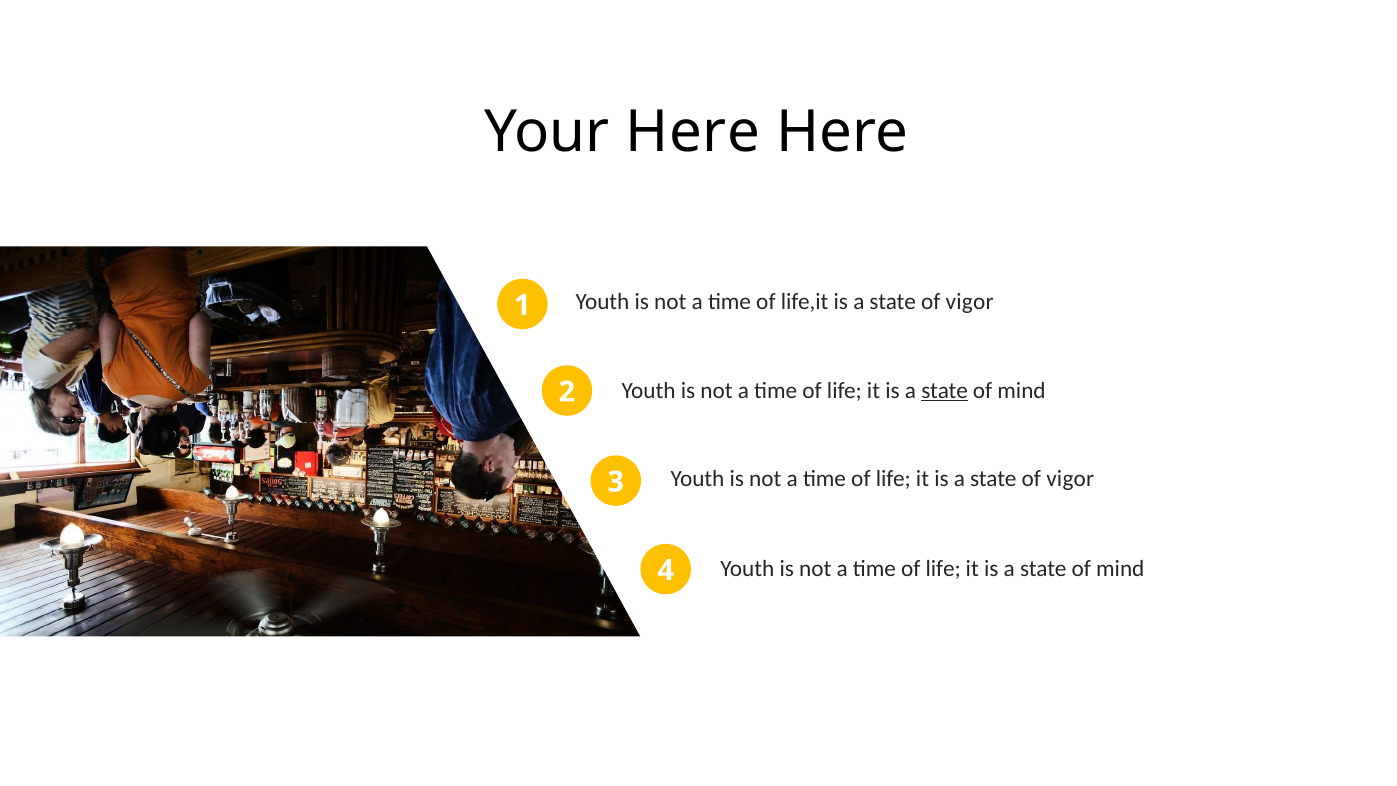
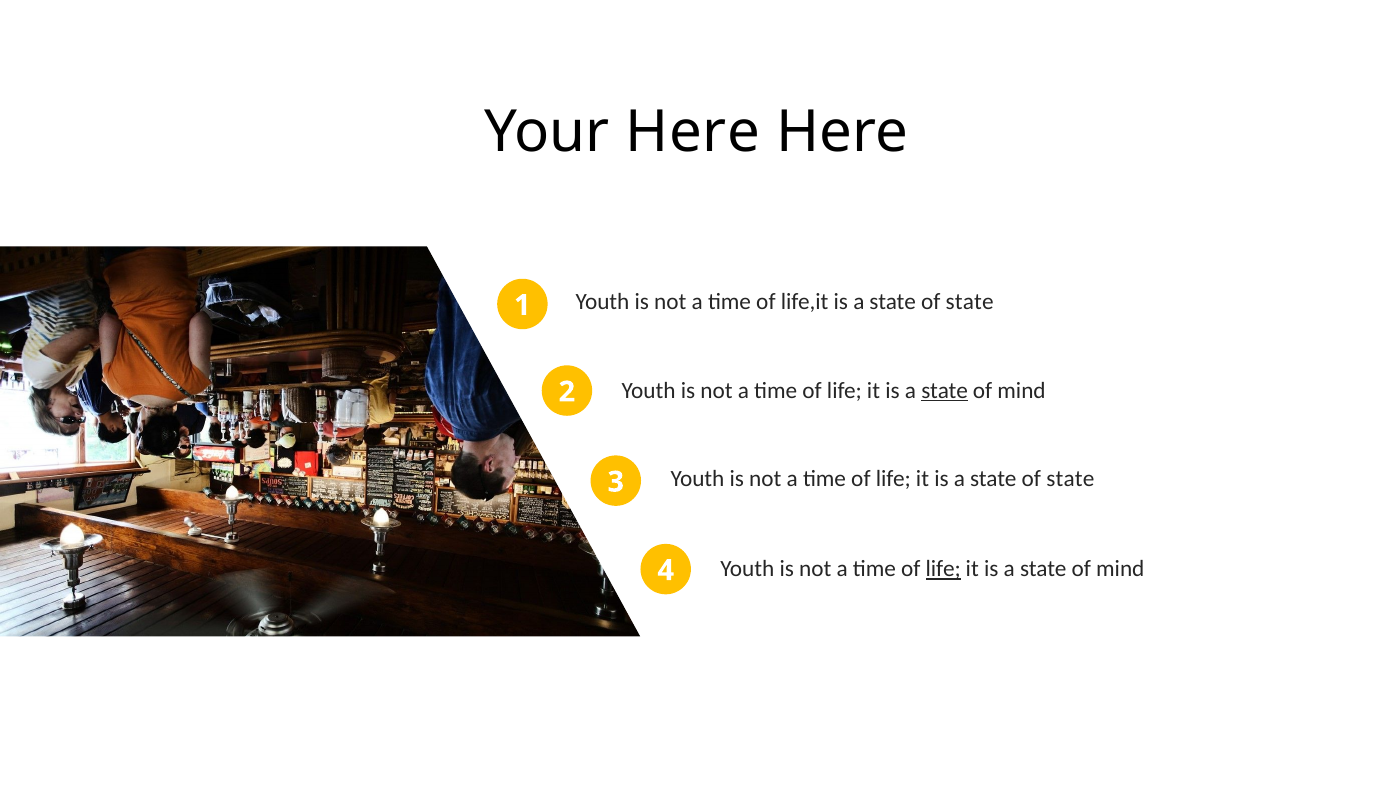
vigor at (970, 302): vigor -> state
vigor at (1070, 479): vigor -> state
life at (943, 569) underline: none -> present
